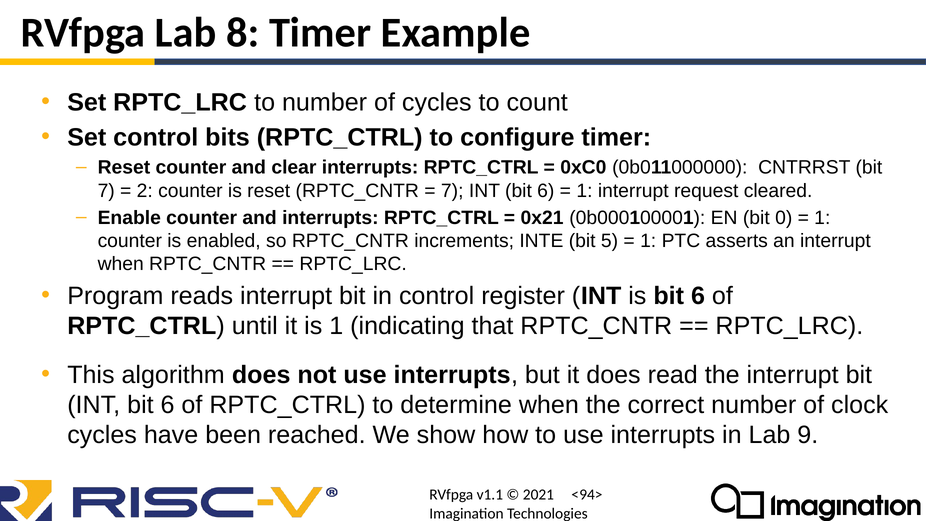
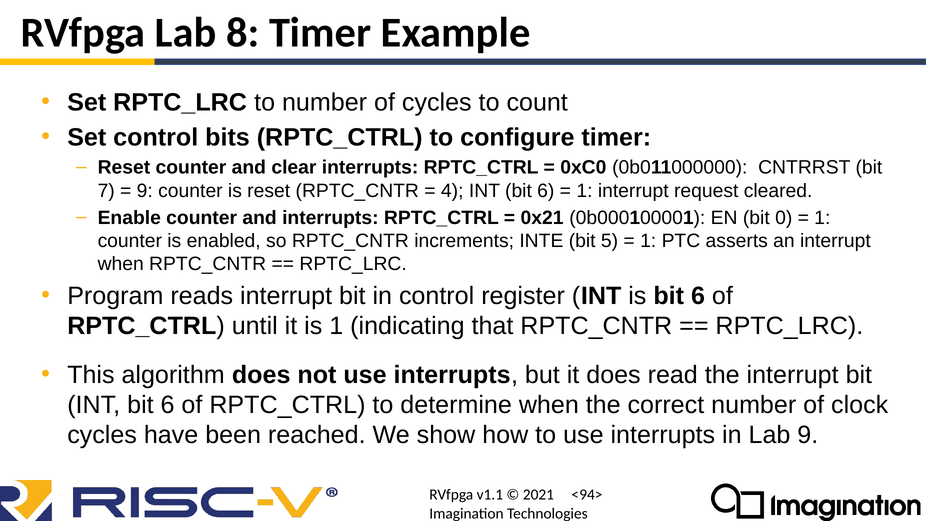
2 at (145, 191): 2 -> 9
7 at (452, 191): 7 -> 4
